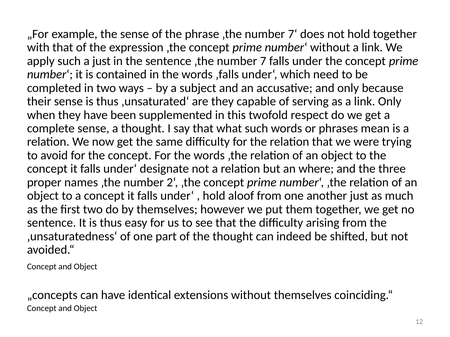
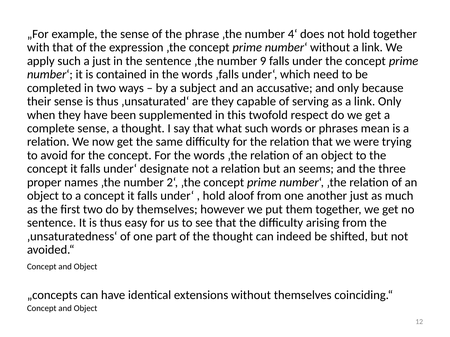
7‘: 7‘ -> 4‘
7: 7 -> 9
where: where -> seems
